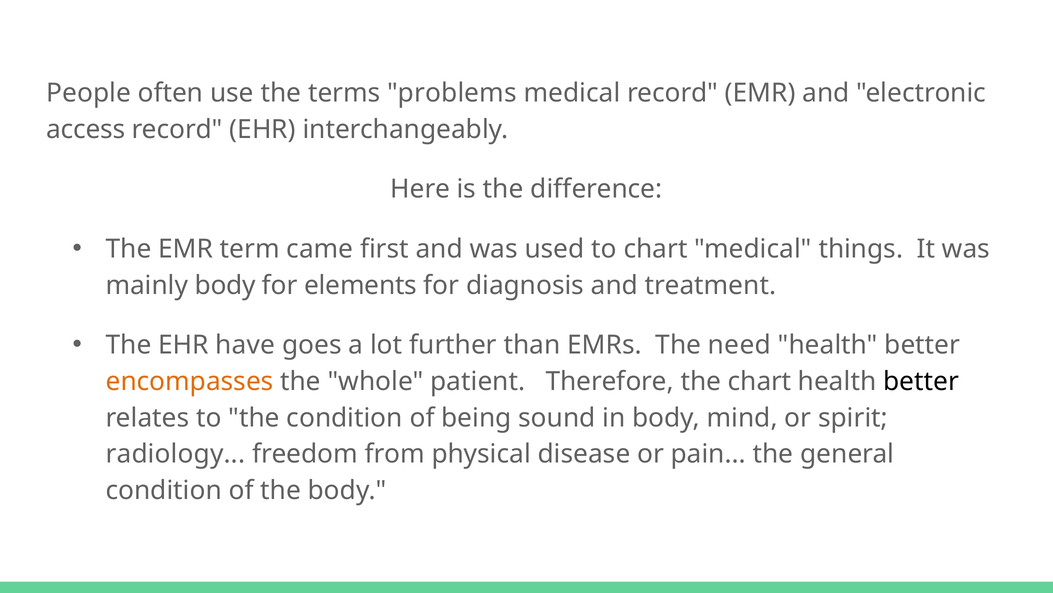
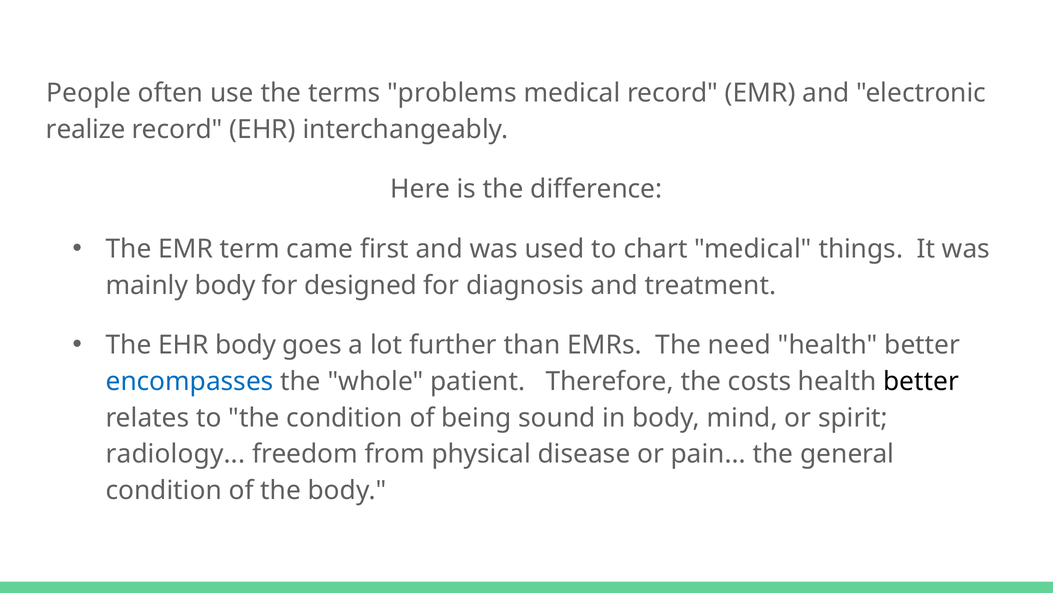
access: access -> realize
elements: elements -> designed
EHR have: have -> body
encompasses colour: orange -> blue
the chart: chart -> costs
